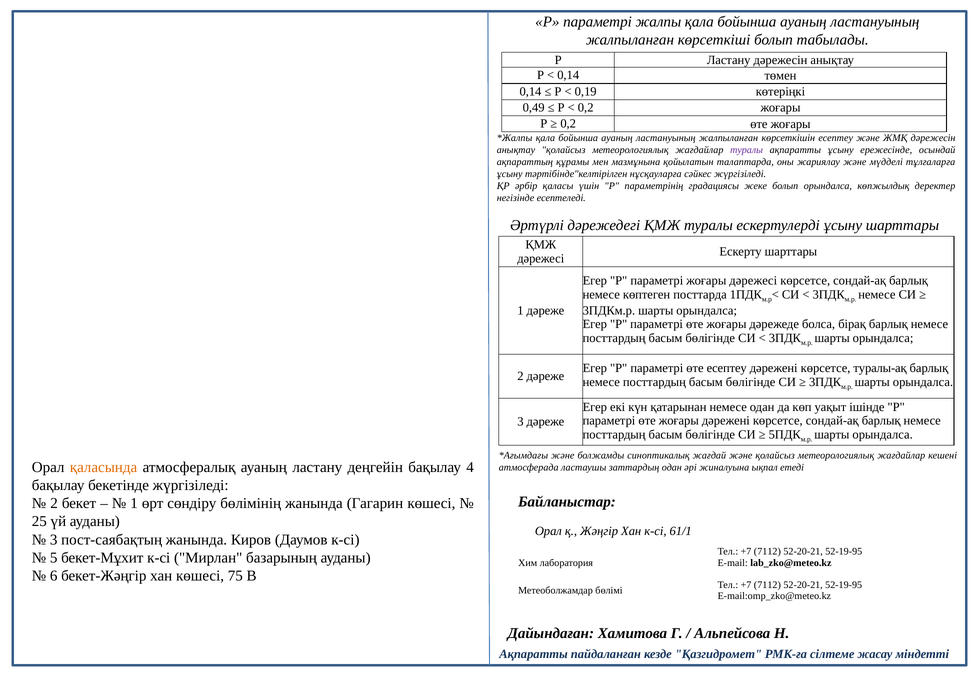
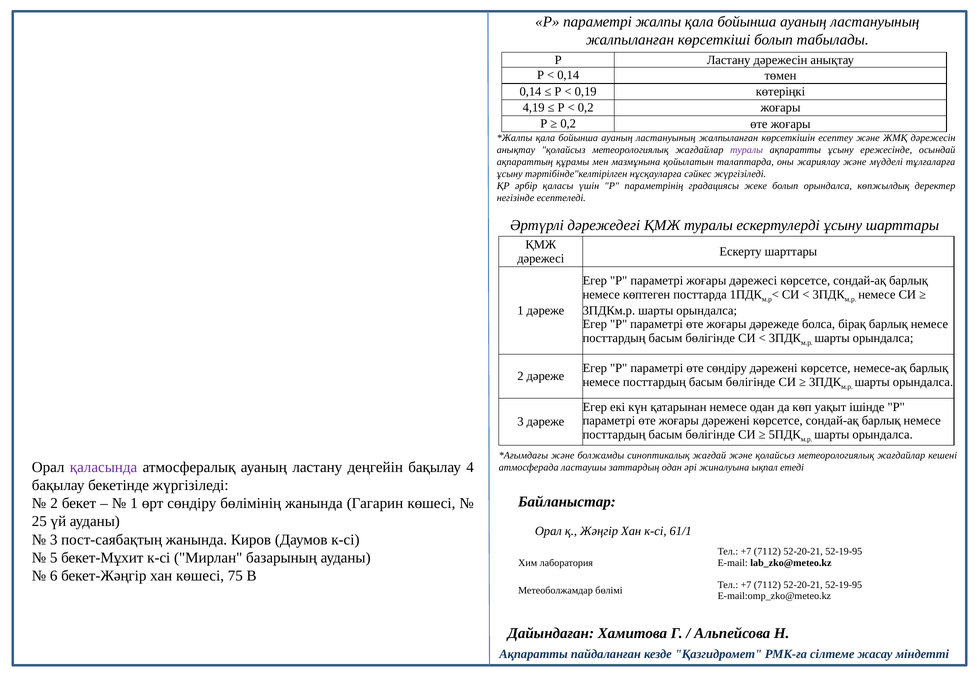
0,49: 0,49 -> 4,19
өте есептеу: есептеу -> сөндіру
туралы-ақ: туралы-ақ -> немесе-ақ
қаласында colour: orange -> purple
